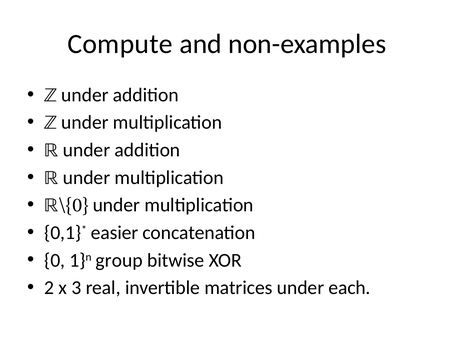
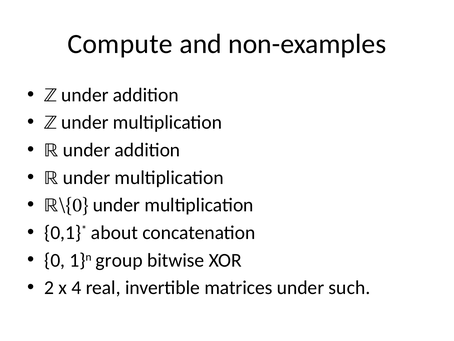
easier: easier -> about
3: 3 -> 4
each: each -> such
